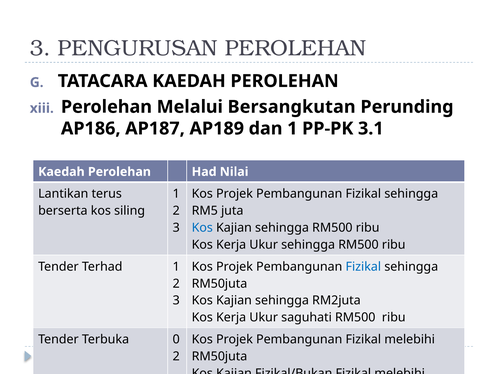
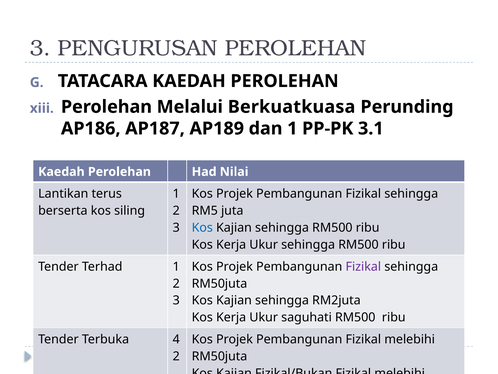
Bersangkutan: Bersangkutan -> Berkuatkuasa
Fizikal at (363, 266) colour: blue -> purple
0: 0 -> 4
